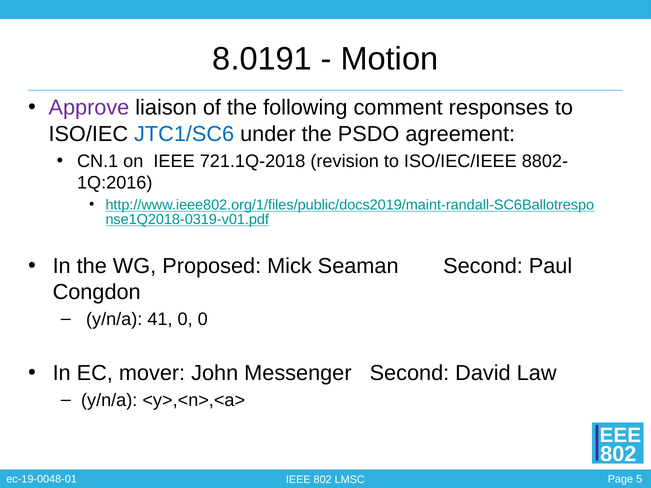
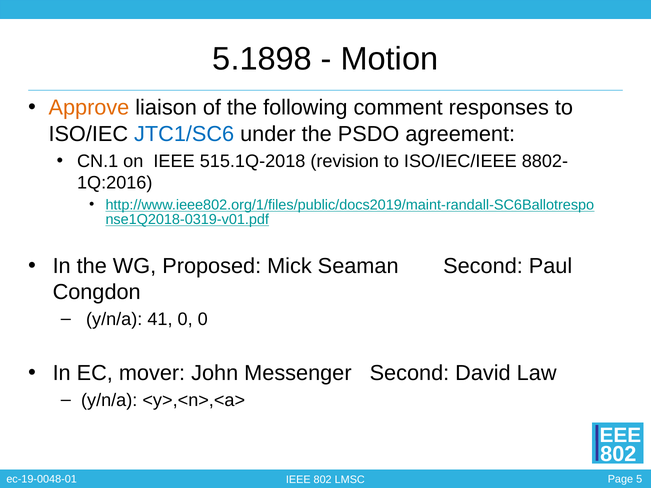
8.0191: 8.0191 -> 5.1898
Approve colour: purple -> orange
721.1Q-2018: 721.1Q-2018 -> 515.1Q-2018
